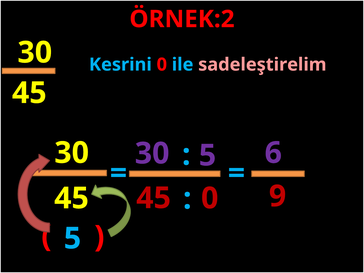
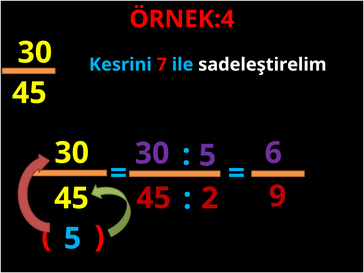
ÖRNEK:2: ÖRNEK:2 -> ÖRNEK:4
Kesrini 0: 0 -> 7
sadeleştirelim colour: pink -> white
45 0: 0 -> 2
